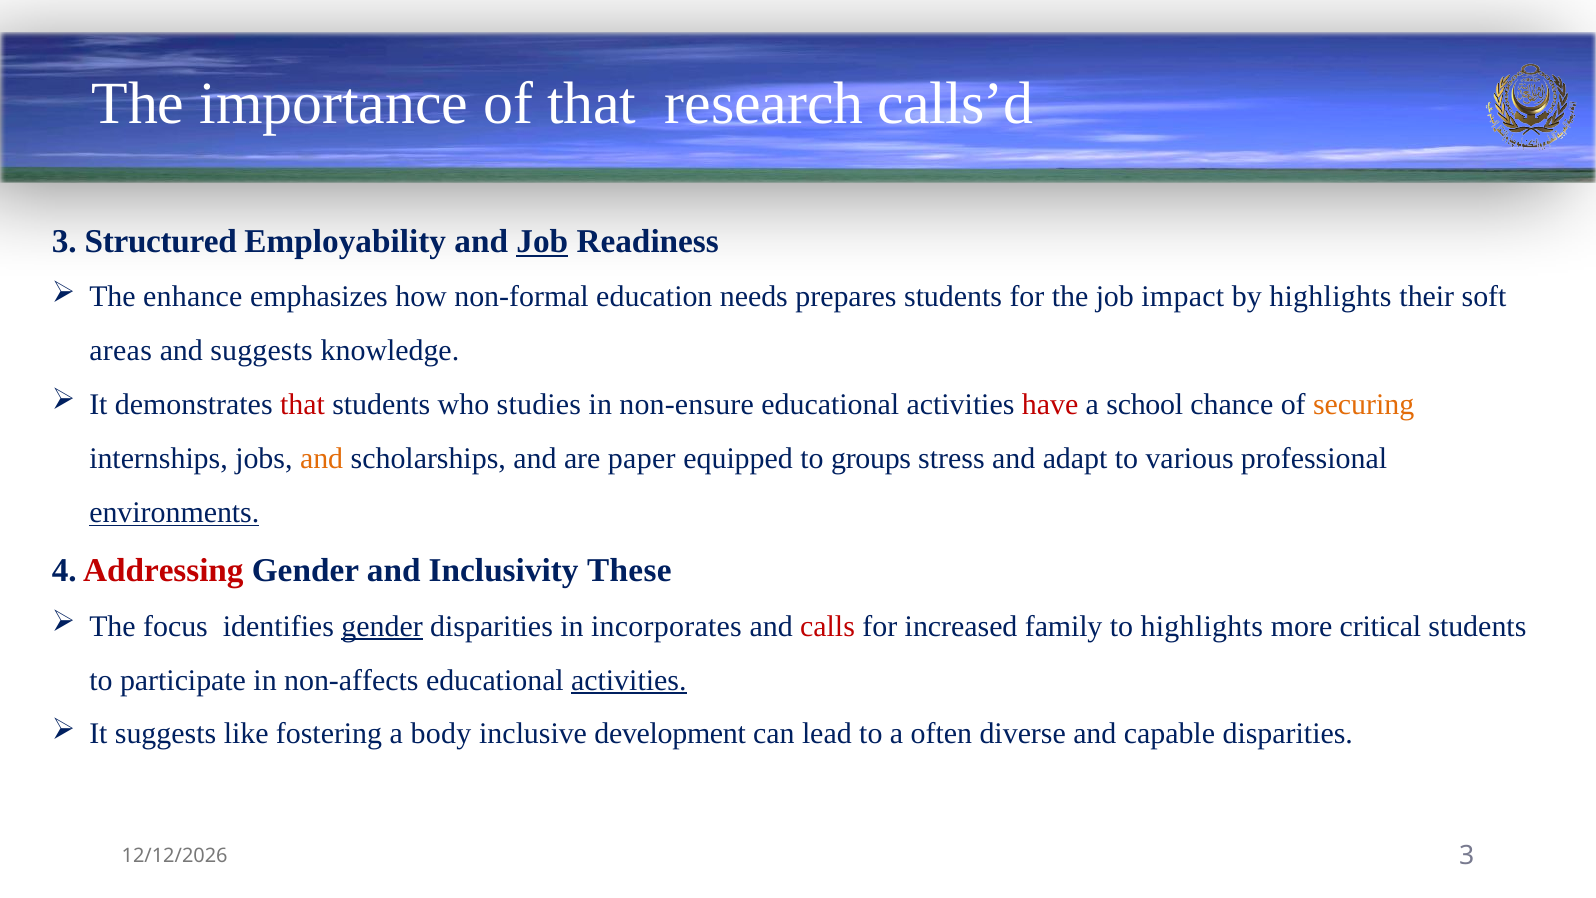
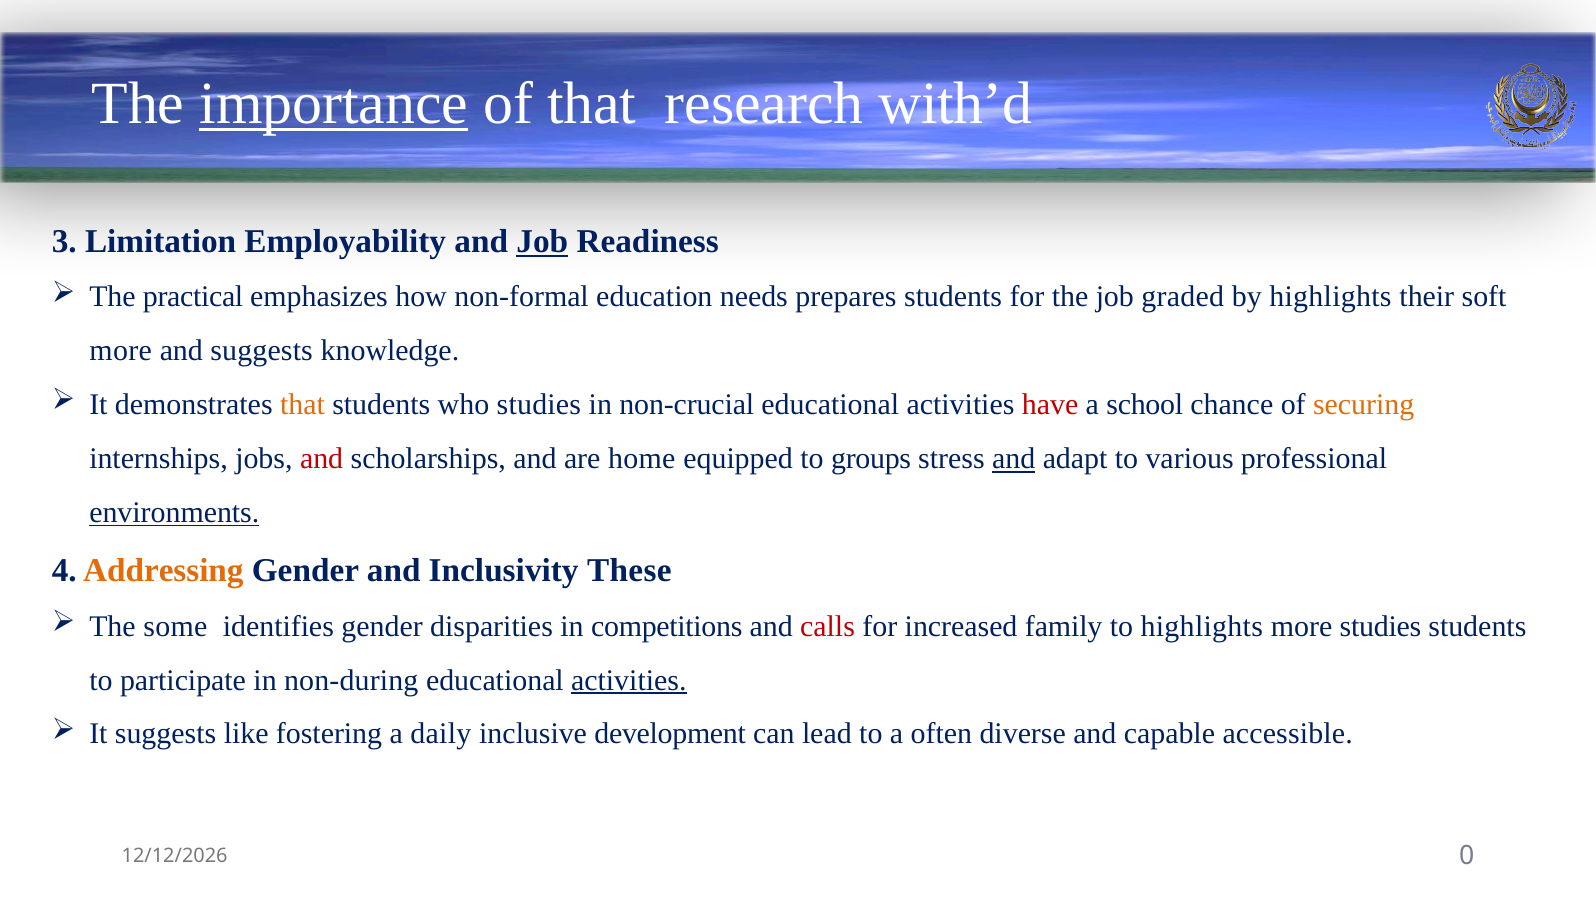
importance underline: none -> present
calls’d: calls’d -> with’d
Structured: Structured -> Limitation
enhance: enhance -> practical
impact: impact -> graded
areas at (121, 351): areas -> more
that at (303, 405) colour: red -> orange
non-ensure: non-ensure -> non-crucial
and at (322, 459) colour: orange -> red
paper: paper -> home
and at (1014, 459) underline: none -> present
Addressing colour: red -> orange
focus: focus -> some
gender at (382, 626) underline: present -> none
incorporates: incorporates -> competitions
more critical: critical -> studies
non-affects: non-affects -> non-during
body: body -> daily
capable disparities: disparities -> accessible
3 at (1467, 856): 3 -> 0
